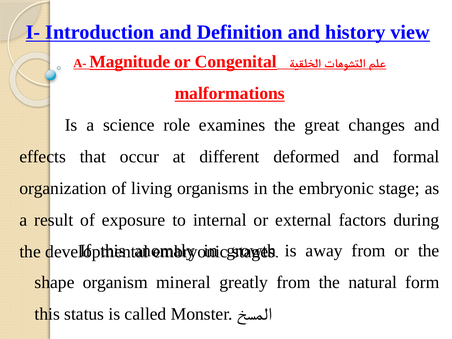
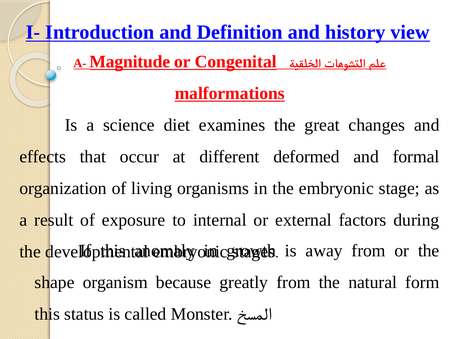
role: role -> diet
mineral: mineral -> because
